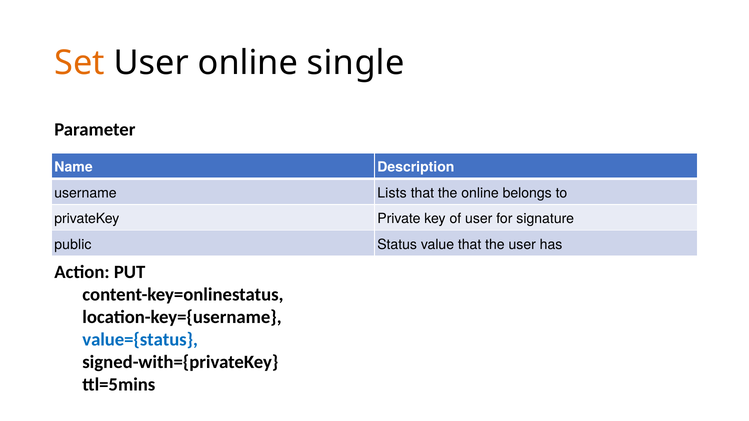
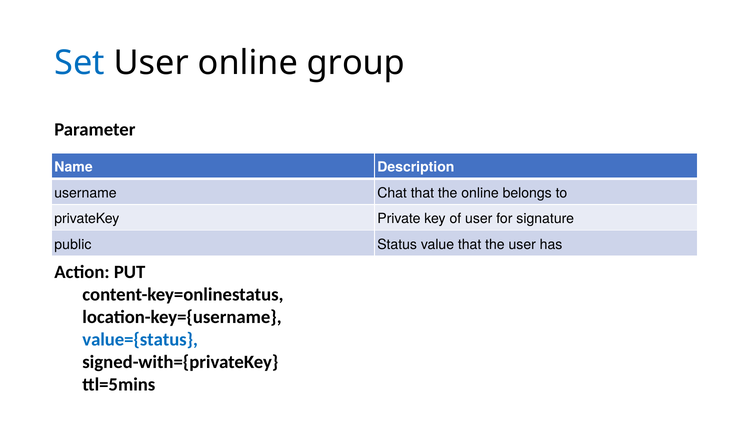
Set colour: orange -> blue
single: single -> group
Lists: Lists -> Chat
